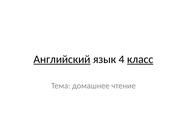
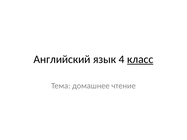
Английский underline: present -> none
